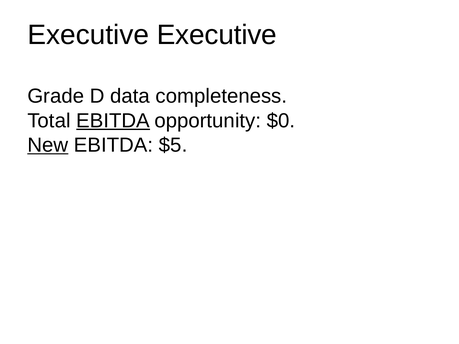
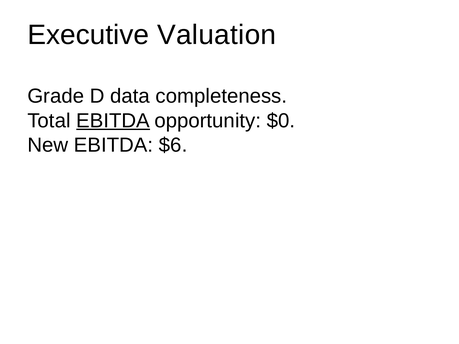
Executive Executive: Executive -> Valuation
New underline: present -> none
$5: $5 -> $6
